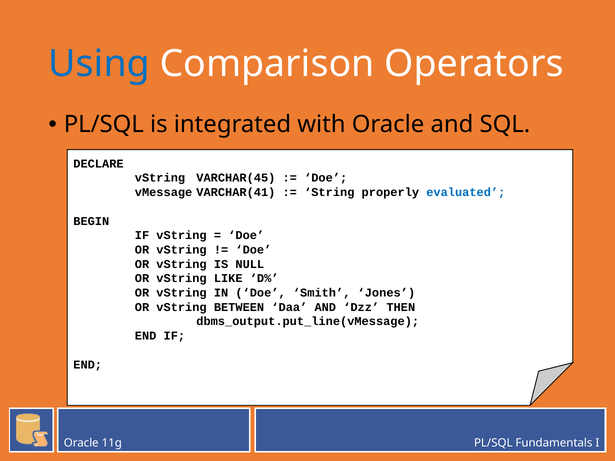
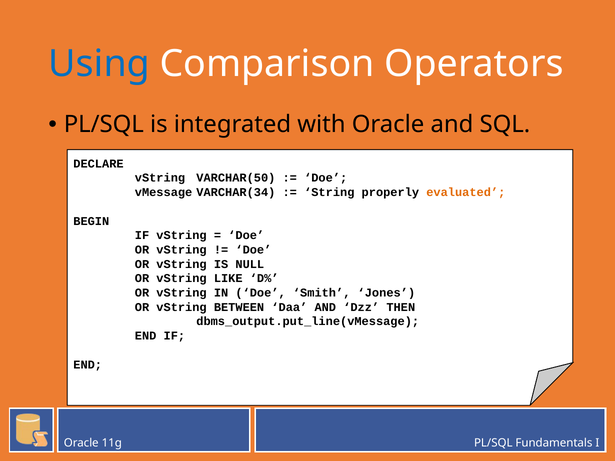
VARCHAR(45: VARCHAR(45 -> VARCHAR(50
VARCHAR(41: VARCHAR(41 -> VARCHAR(34
evaluated colour: blue -> orange
